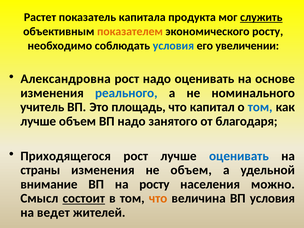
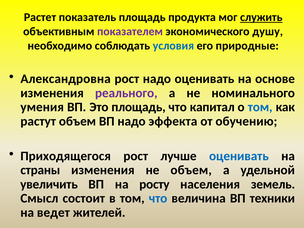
показатель капитала: капитала -> площадь
показателем colour: orange -> purple
экономического росту: росту -> душу
увеличении: увеличении -> природные
реального colour: blue -> purple
учитель: учитель -> умения
лучше at (38, 121): лучше -> растут
занятого: занятого -> эффекта
благодаря: благодаря -> обучению
внимание: внимание -> увеличить
можно: можно -> земель
состоит underline: present -> none
что at (158, 198) colour: orange -> blue
ВП условия: условия -> техники
